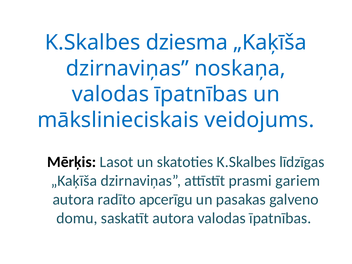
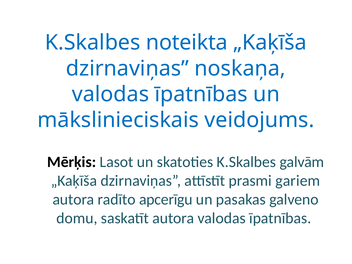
dziesma: dziesma -> noteikta
līdzīgas: līdzīgas -> galvām
